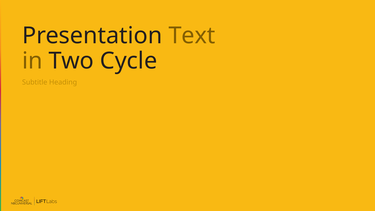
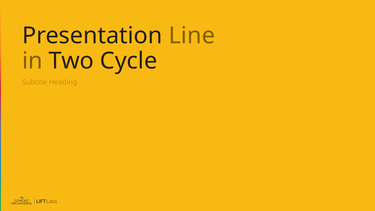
Text: Text -> Line
